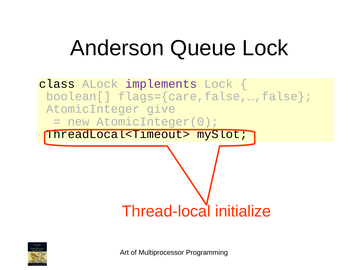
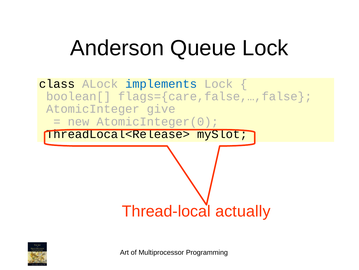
implements colour: purple -> blue
ThreadLocal<Timeout>: ThreadLocal<Timeout> -> ThreadLocal<Release>
initialize: initialize -> actually
